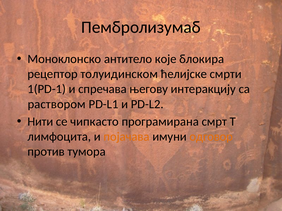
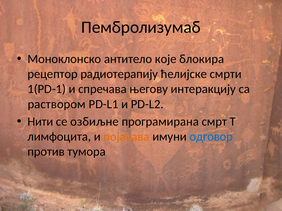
толуидинском: толуидинском -> радиотерапију
чипкасто: чипкасто -> озбиљне
одговор colour: orange -> blue
